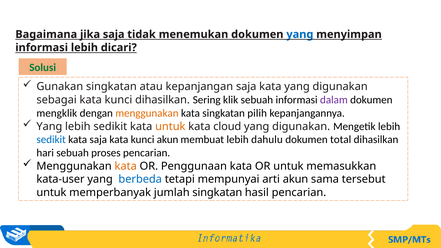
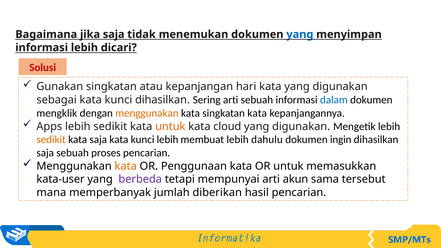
Solusi colour: green -> red
kepanjangan saja: saja -> hari
Sering klik: klik -> arti
dalam colour: purple -> blue
singkatan pilih: pilih -> kata
Yang at (49, 126): Yang -> Apps
sedikit at (51, 140) colour: blue -> orange
kunci akun: akun -> lebih
total: total -> ingin
hari at (45, 153): hari -> saja
berbeda colour: blue -> purple
untuk at (51, 193): untuk -> mana
jumlah singkatan: singkatan -> diberikan
